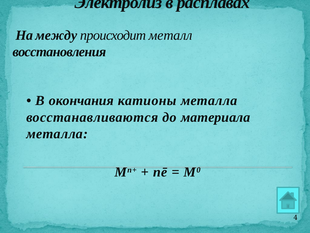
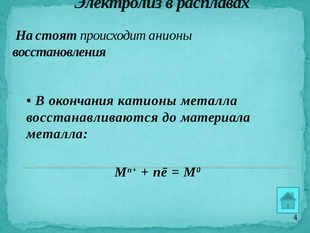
между: между -> стоят
металл: металл -> анионы
